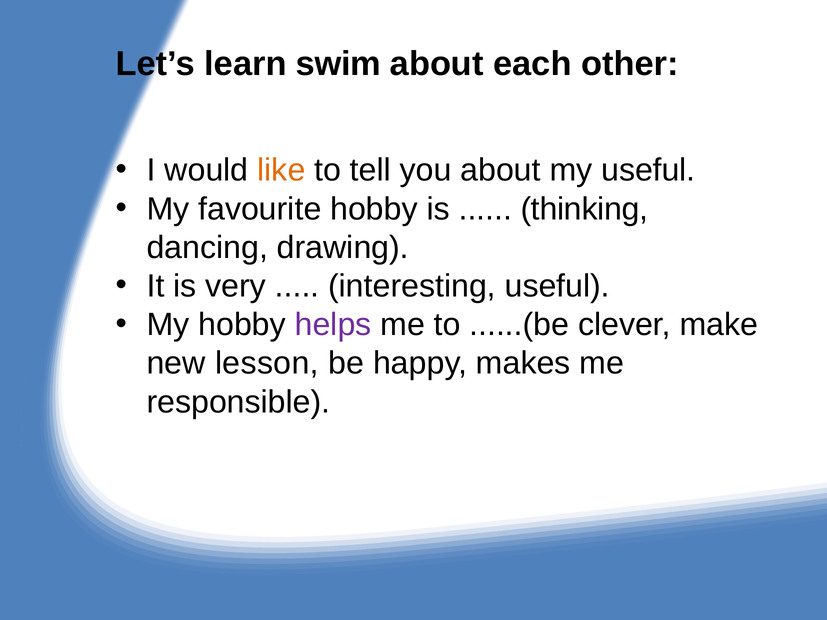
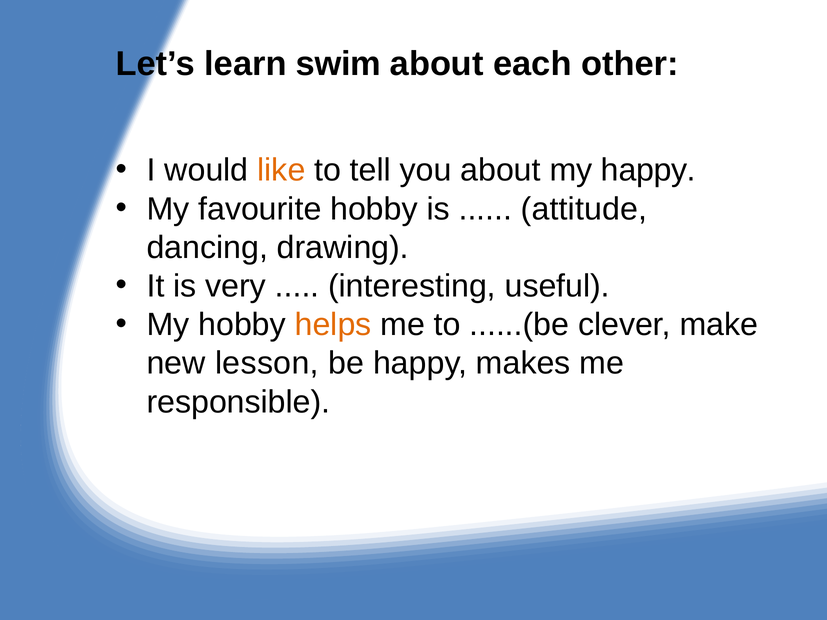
my useful: useful -> happy
thinking: thinking -> attitude
helps colour: purple -> orange
